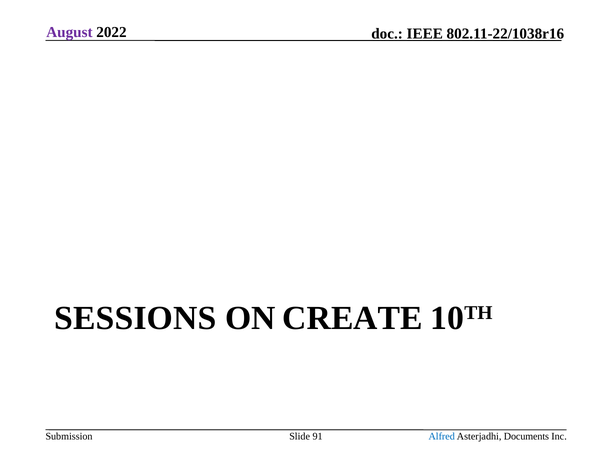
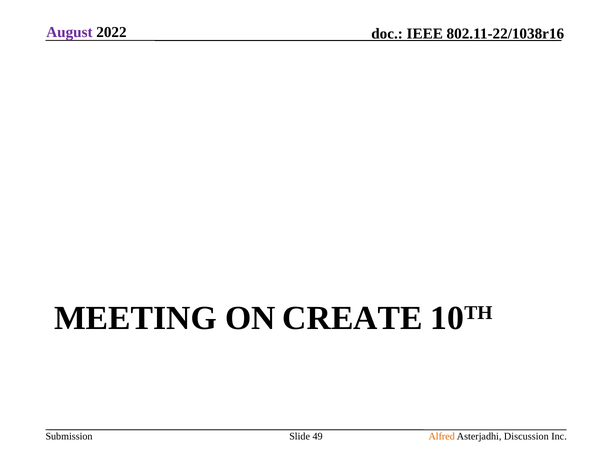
SESSIONS: SESSIONS -> MEETING
91: 91 -> 49
Alfred colour: blue -> orange
Documents: Documents -> Discussion
